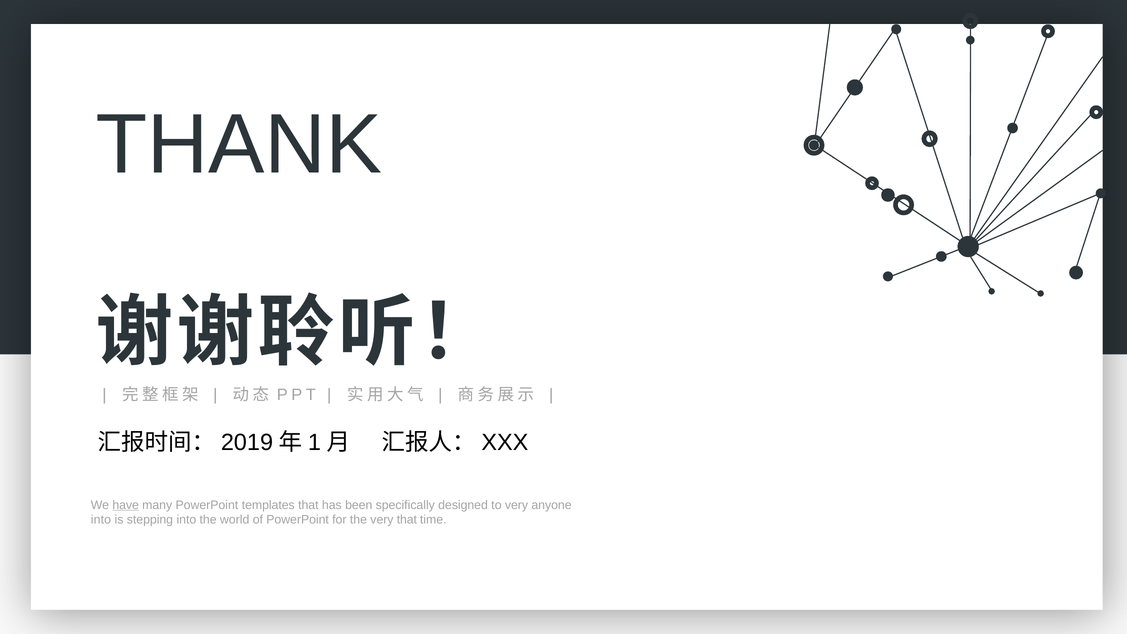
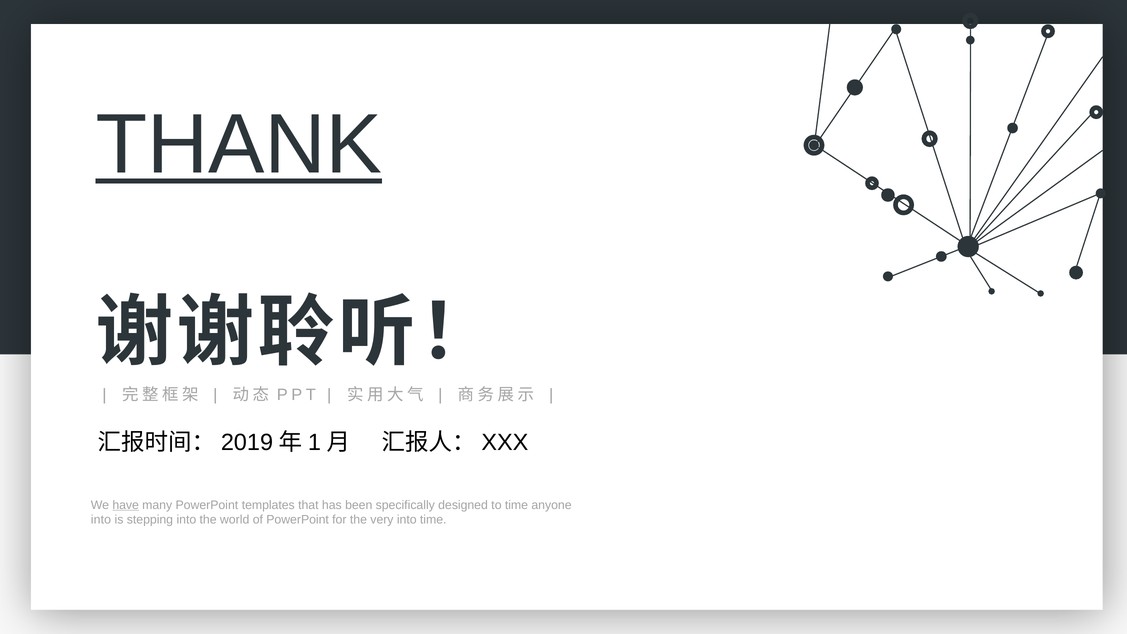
THANK underline: none -> present
to very: very -> time
very that: that -> into
